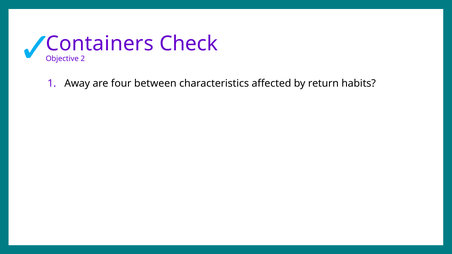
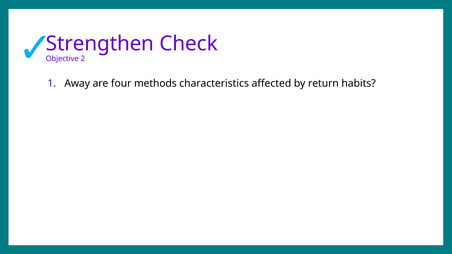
Containers: Containers -> Strengthen
between: between -> methods
